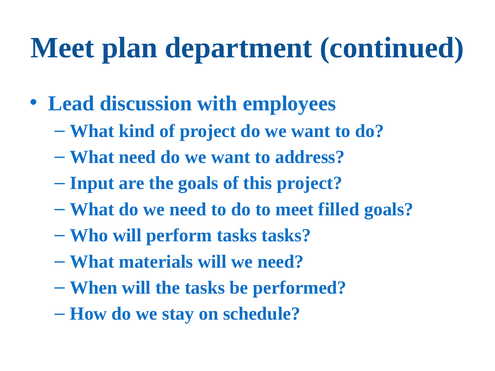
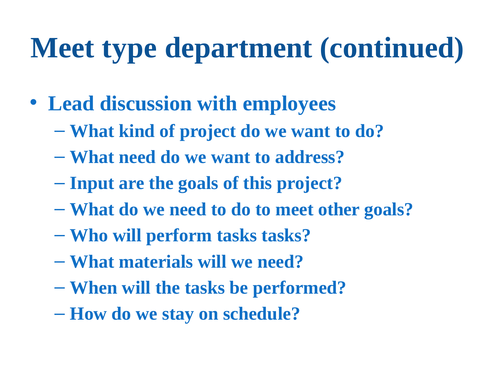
plan: plan -> type
filled: filled -> other
